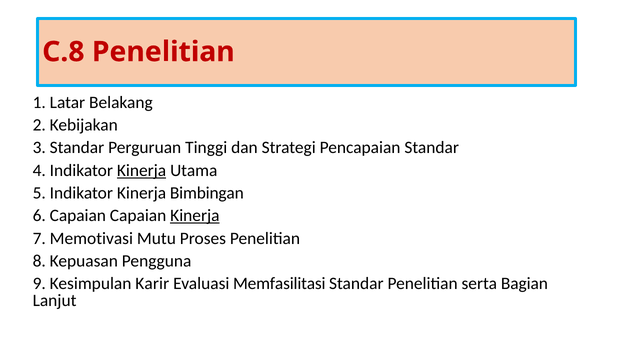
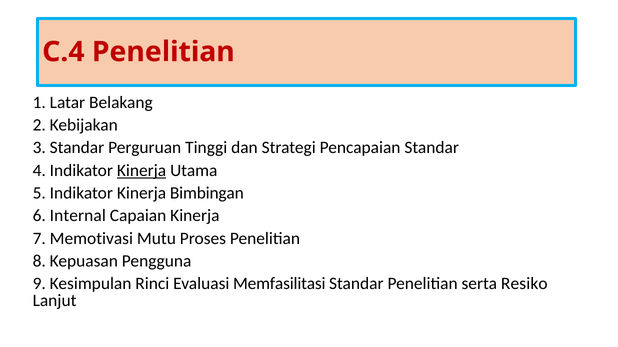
C.8: C.8 -> C.4
6 Capaian: Capaian -> Internal
Kinerja at (195, 216) underline: present -> none
Karir: Karir -> Rinci
Bagian: Bagian -> Resiko
